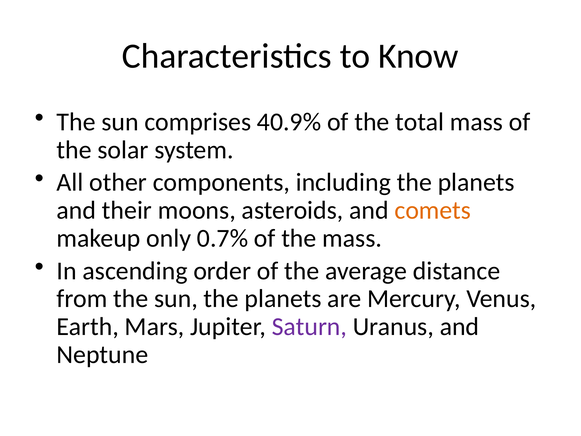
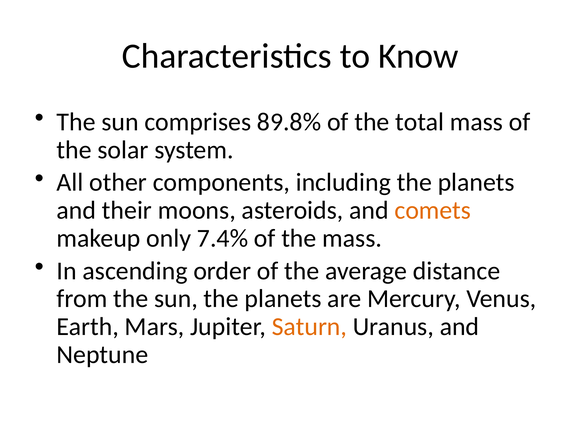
40.9%: 40.9% -> 89.8%
0.7%: 0.7% -> 7.4%
Saturn colour: purple -> orange
